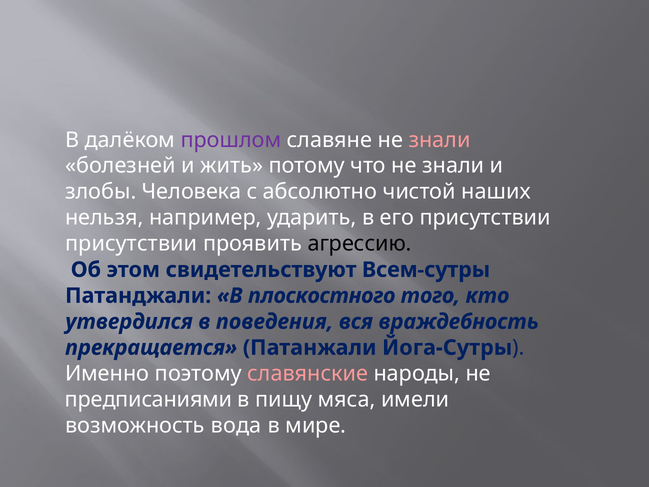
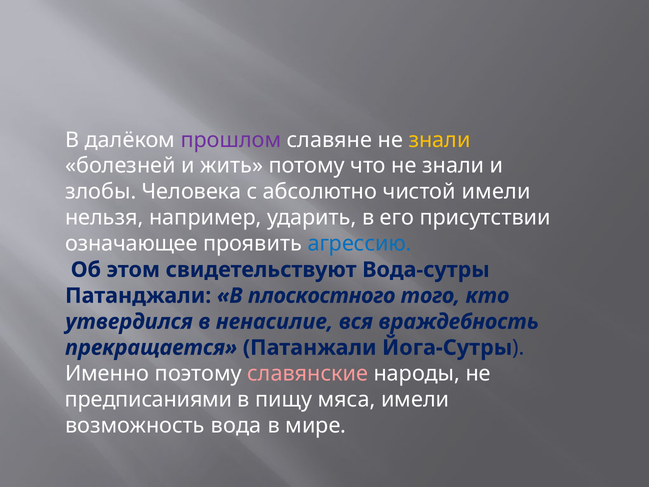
знали at (440, 140) colour: pink -> yellow
чистой наших: наших -> имели
присутствии at (131, 244): присутствии -> означающее
агрессию colour: black -> blue
Всем-сутры: Всем-сутры -> Вода-сутры
поведения: поведения -> ненасилие
